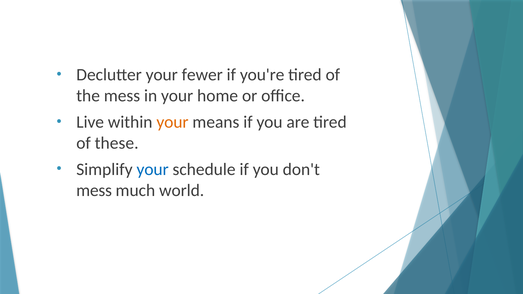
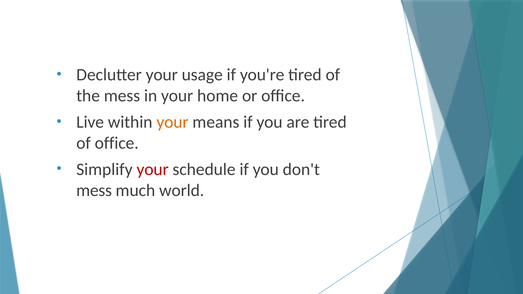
fewer: fewer -> usage
of these: these -> office
your at (153, 169) colour: blue -> red
